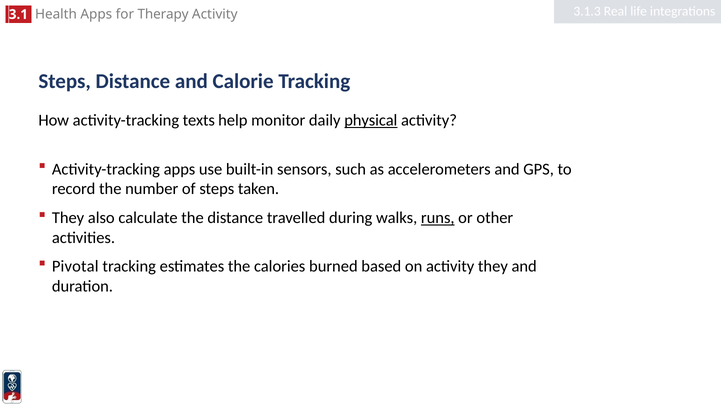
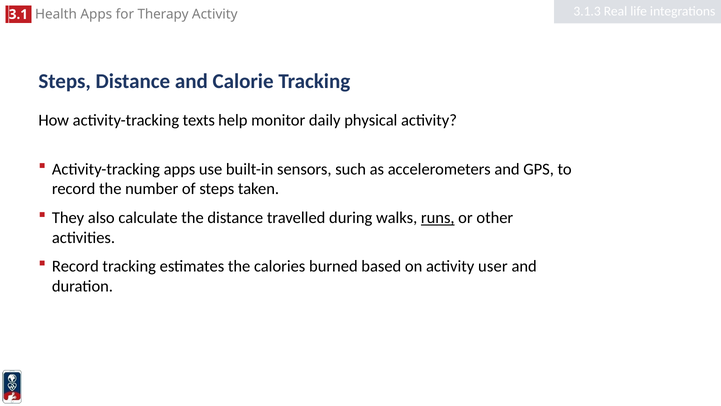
physical underline: present -> none
Pivotal at (75, 266): Pivotal -> Record
activity they: they -> user
